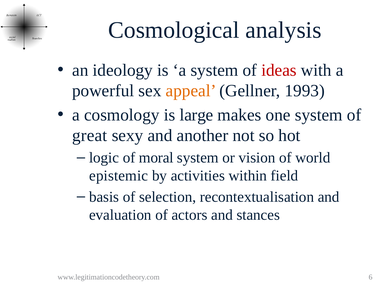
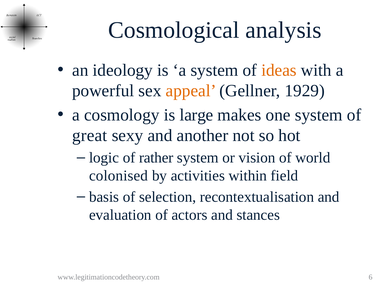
ideas colour: red -> orange
1993: 1993 -> 1929
moral: moral -> rather
epistemic: epistemic -> colonised
